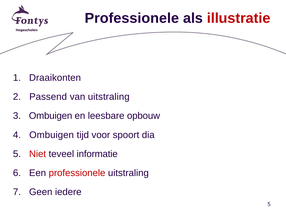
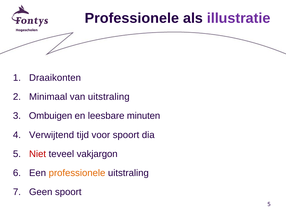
illustratie colour: red -> purple
Passend: Passend -> Minimaal
opbouw: opbouw -> minuten
Ombuigen at (52, 135): Ombuigen -> Verwijtend
informatie: informatie -> vakjargon
professionele at (77, 173) colour: red -> orange
Geen iedere: iedere -> spoort
